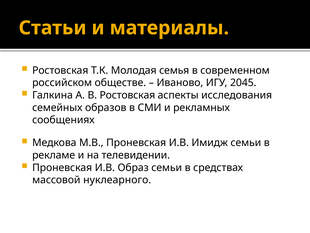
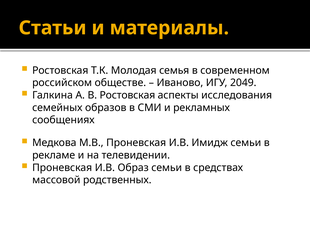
2045: 2045 -> 2049
нуклеарного: нуклеарного -> родственных
